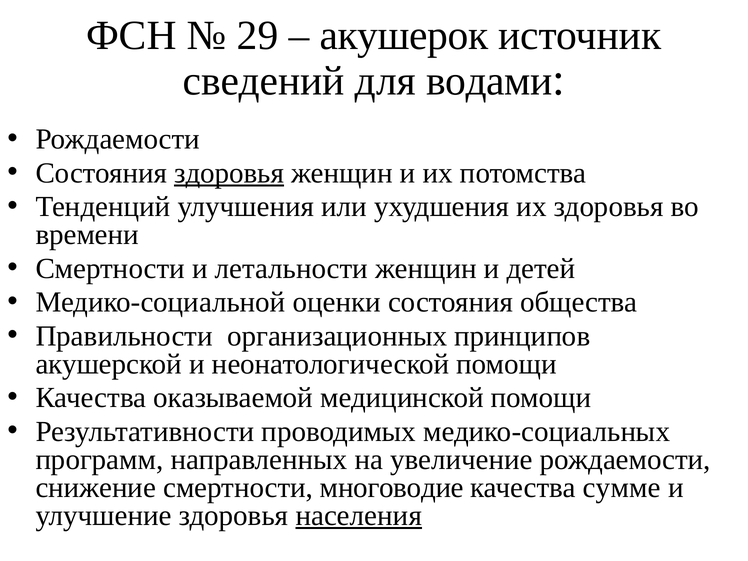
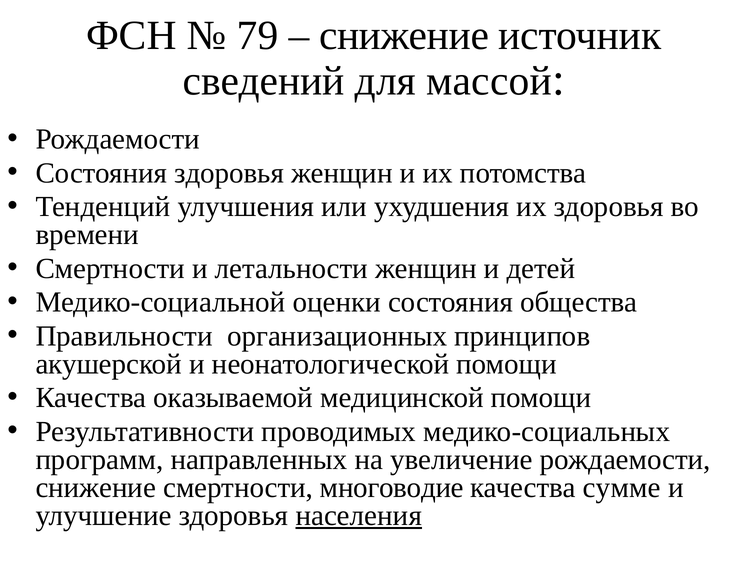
29: 29 -> 79
акушерок at (404, 35): акушерок -> снижение
водами: водами -> массой
здоровья at (229, 173) underline: present -> none
